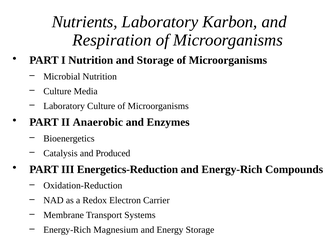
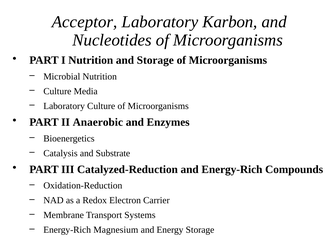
Nutrients: Nutrients -> Acceptor
Respiration: Respiration -> Nucleotides
Produced: Produced -> Substrate
Energetics-Reduction: Energetics-Reduction -> Catalyzed-Reduction
